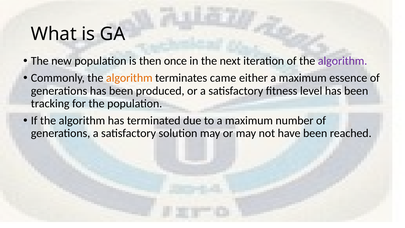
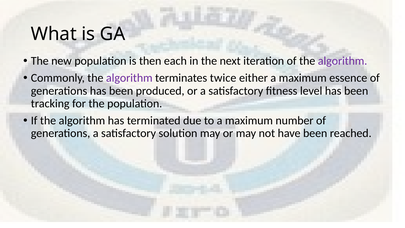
once: once -> each
algorithm at (129, 78) colour: orange -> purple
came: came -> twice
